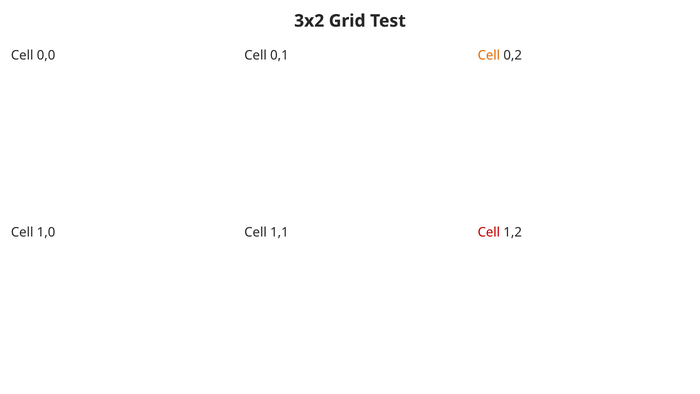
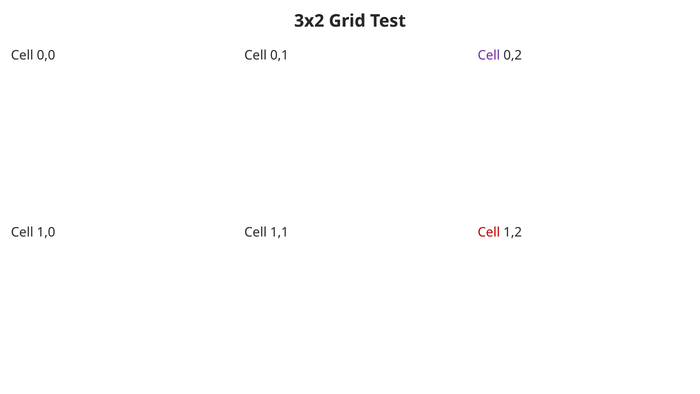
Cell at (489, 55) colour: orange -> purple
